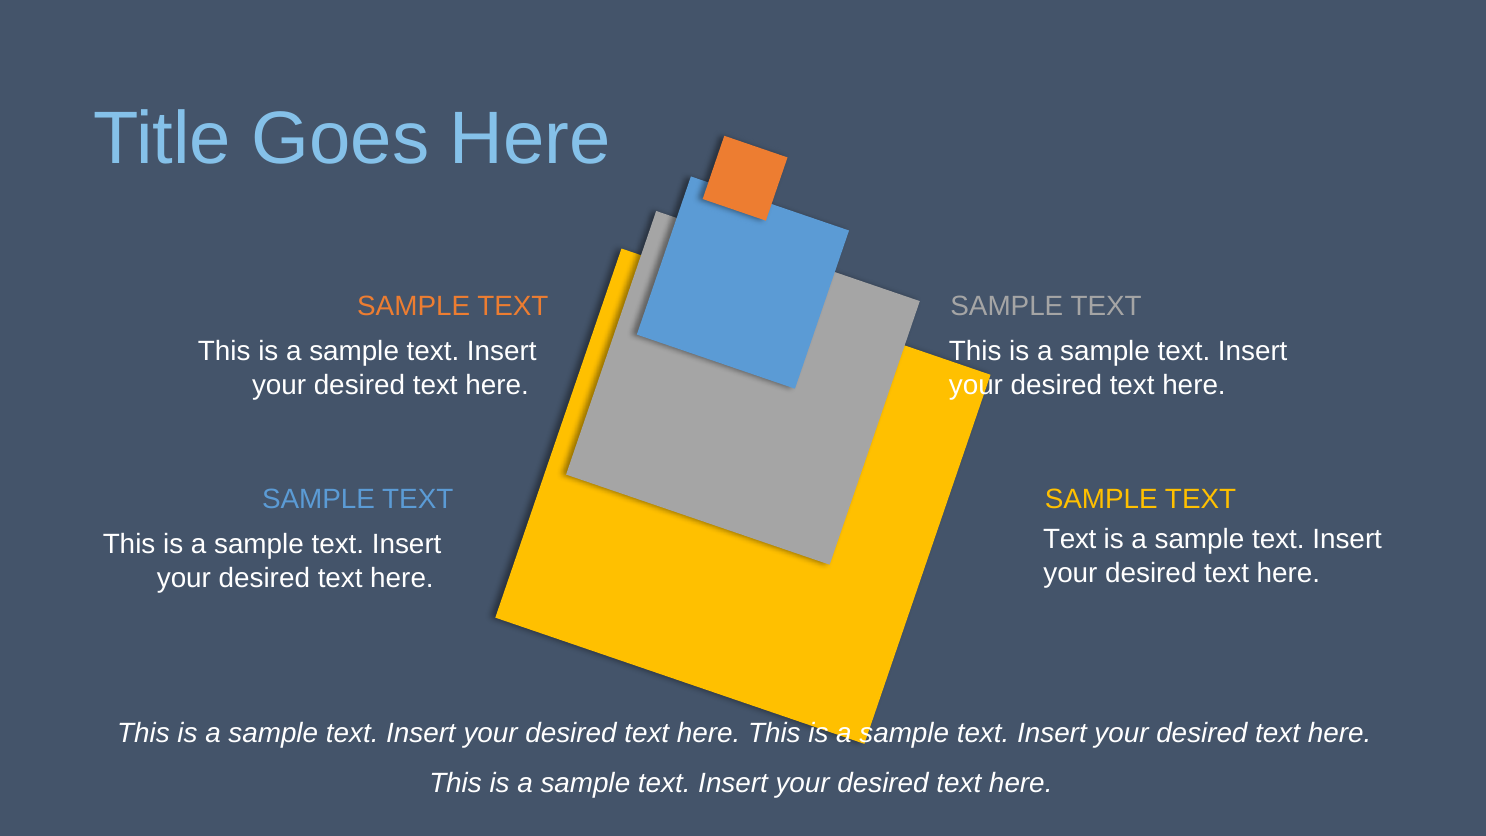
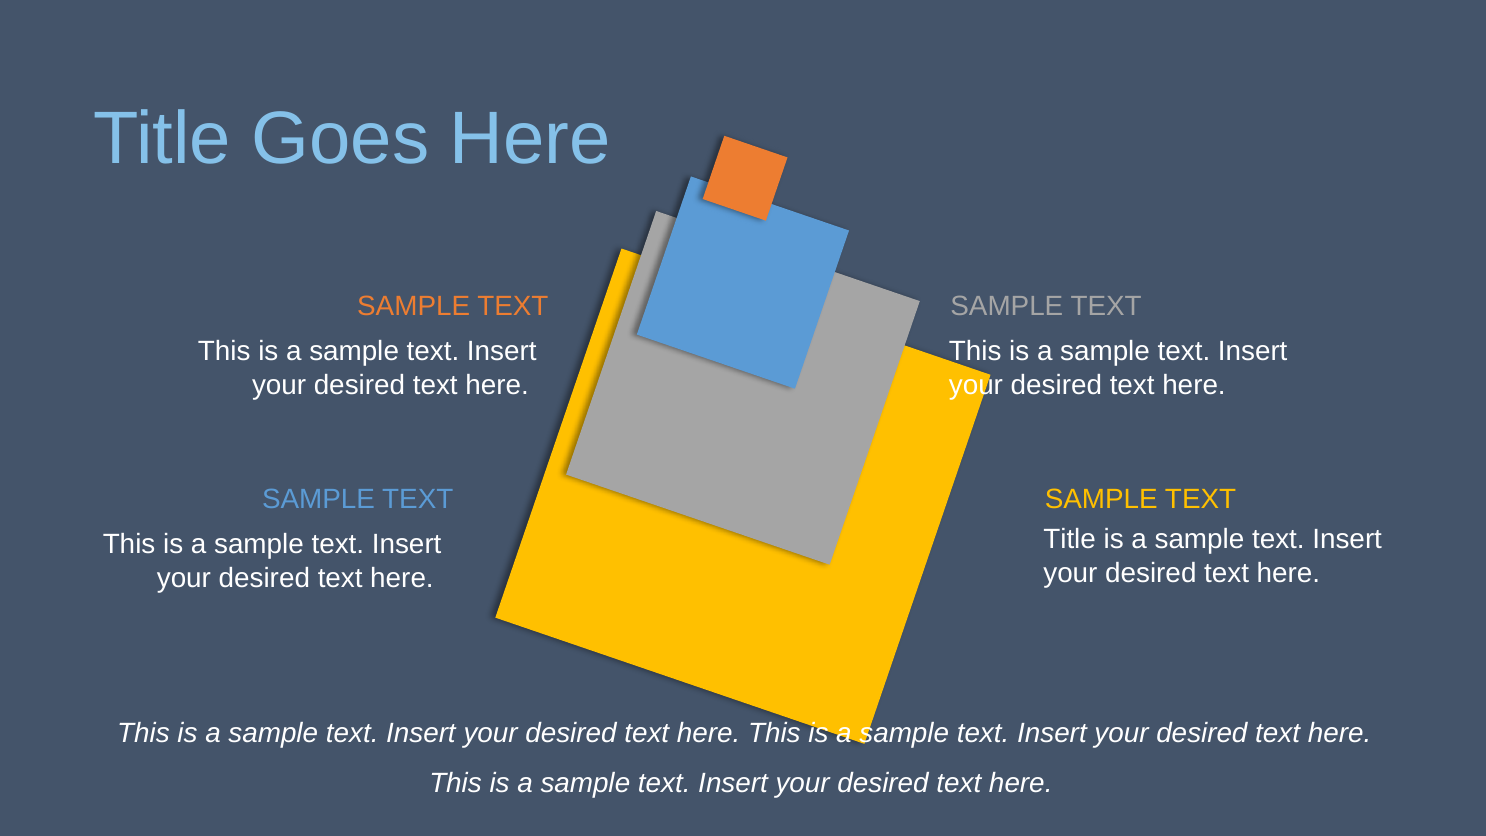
Text at (1070, 539): Text -> Title
